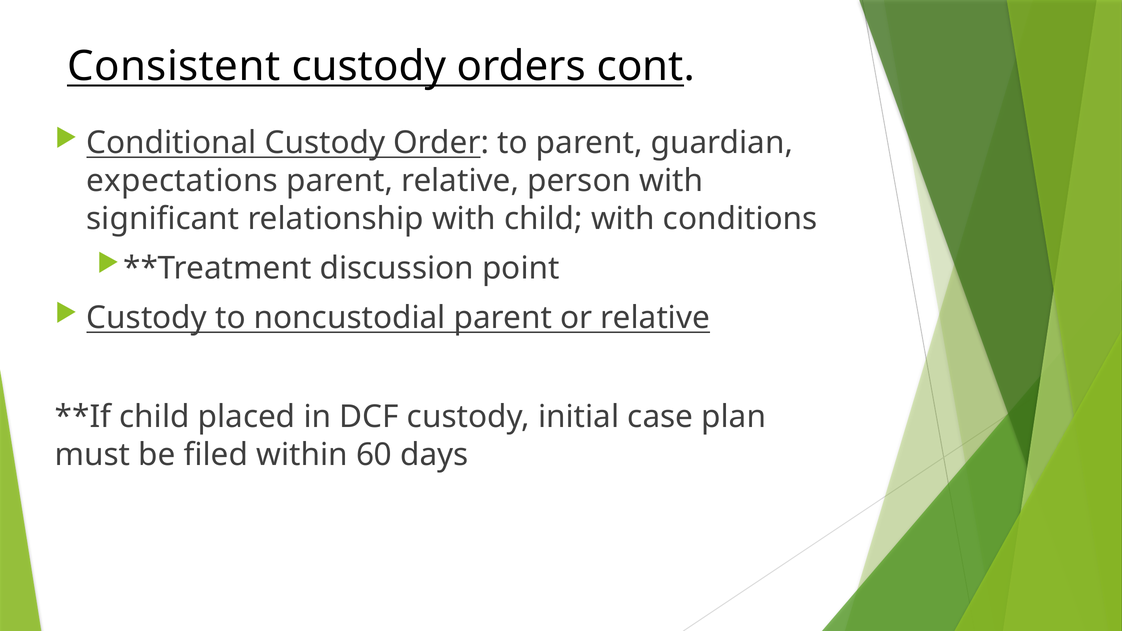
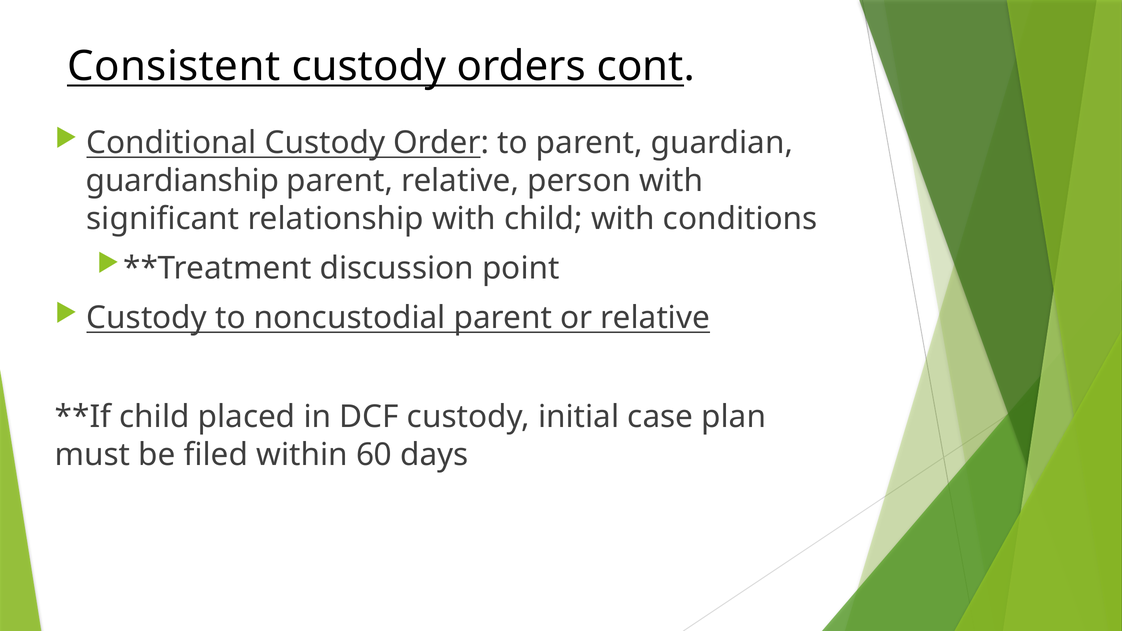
expectations: expectations -> guardianship
